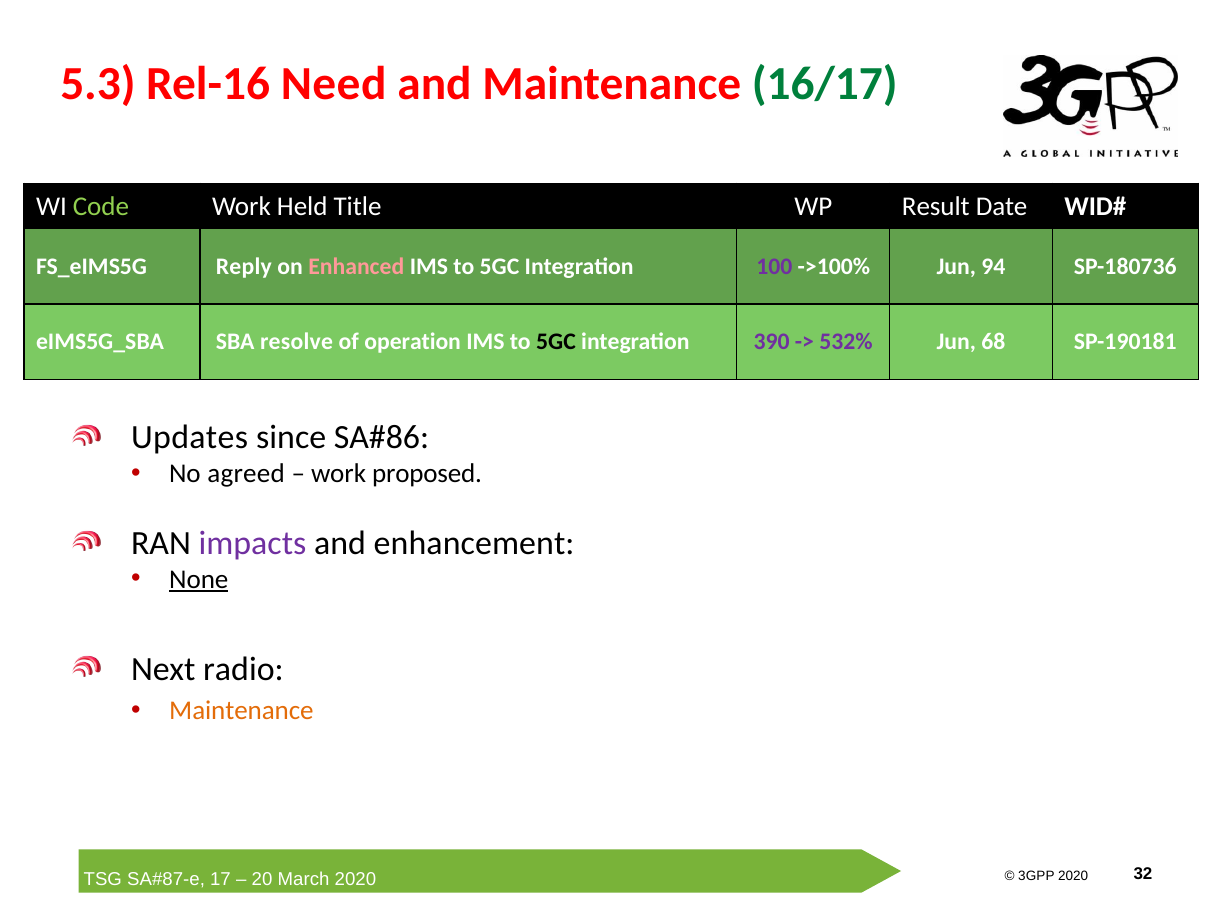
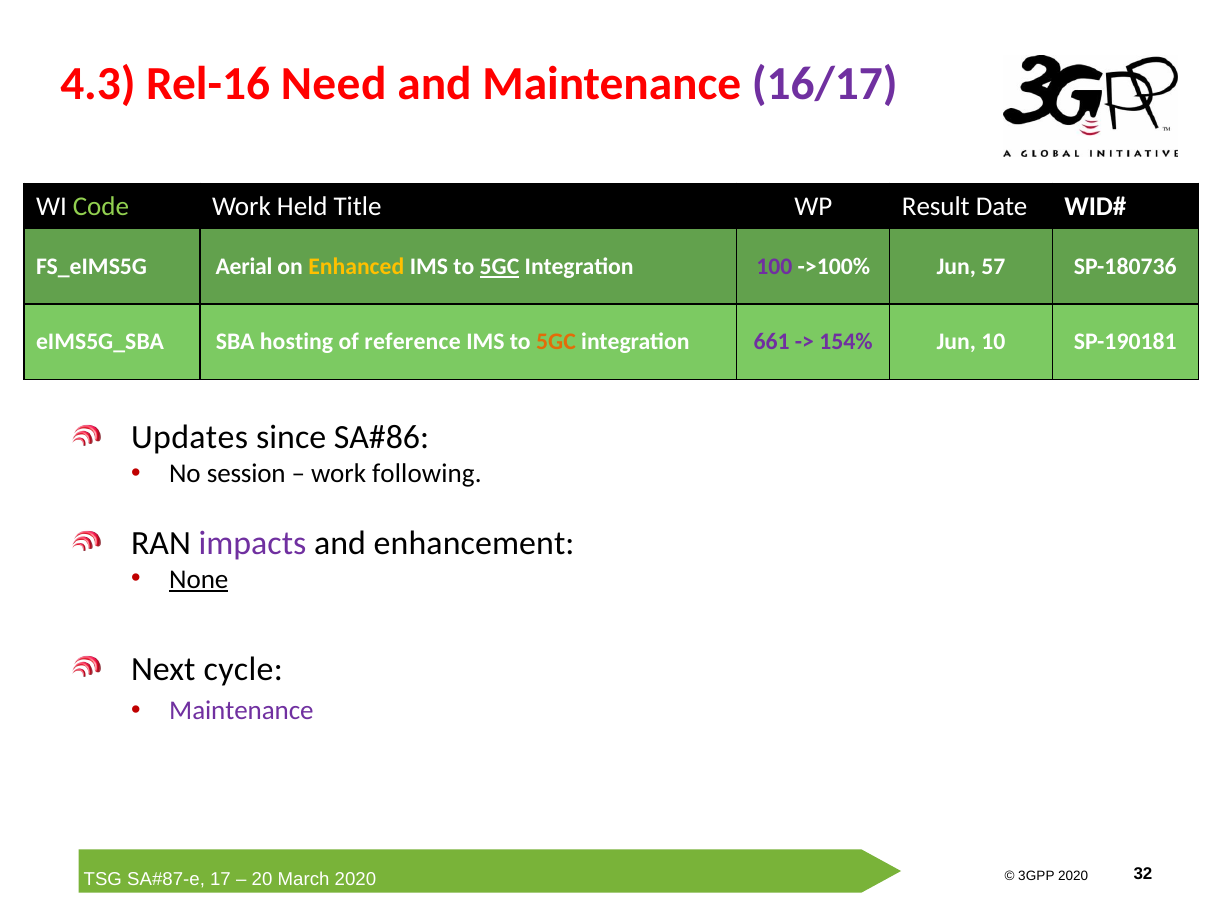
5.3: 5.3 -> 4.3
16/17 colour: green -> purple
Reply: Reply -> Aerial
Enhanced colour: pink -> yellow
5GC at (499, 267) underline: none -> present
94: 94 -> 57
resolve: resolve -> hosting
operation: operation -> reference
5GC at (556, 342) colour: black -> orange
390: 390 -> 661
532%: 532% -> 154%
68: 68 -> 10
agreed: agreed -> session
proposed: proposed -> following
radio: radio -> cycle
Maintenance at (241, 711) colour: orange -> purple
